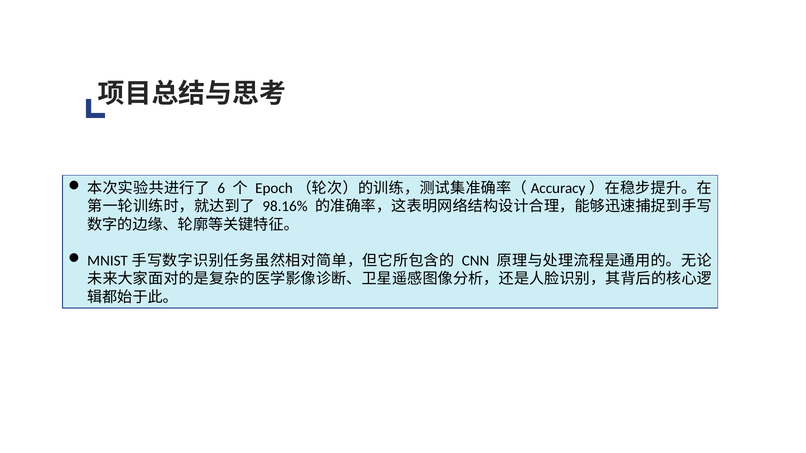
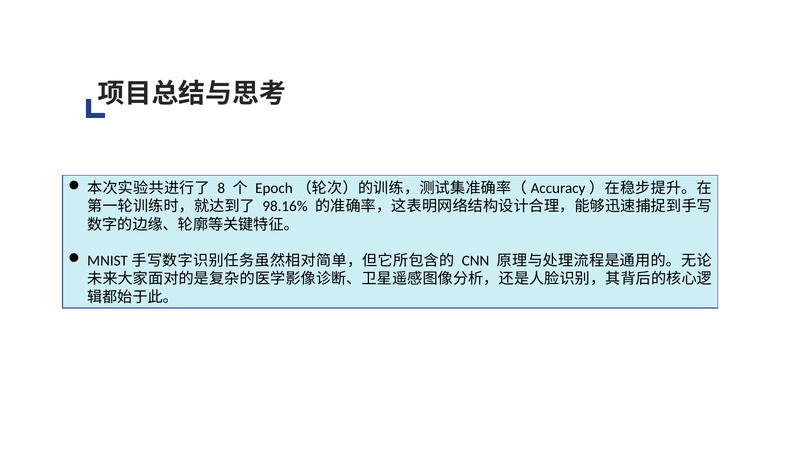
6: 6 -> 8
